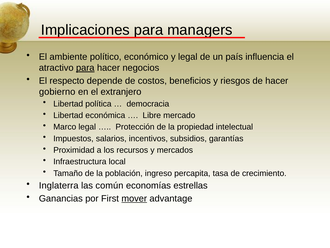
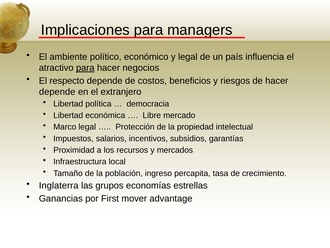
gobierno at (57, 92): gobierno -> depende
común: común -> grupos
mover underline: present -> none
